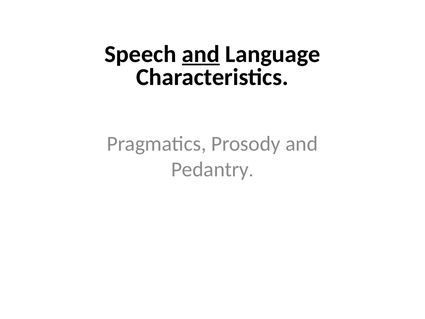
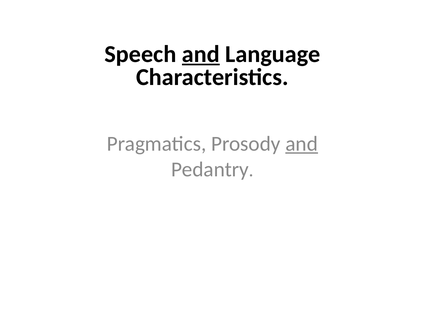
and at (302, 144) underline: none -> present
